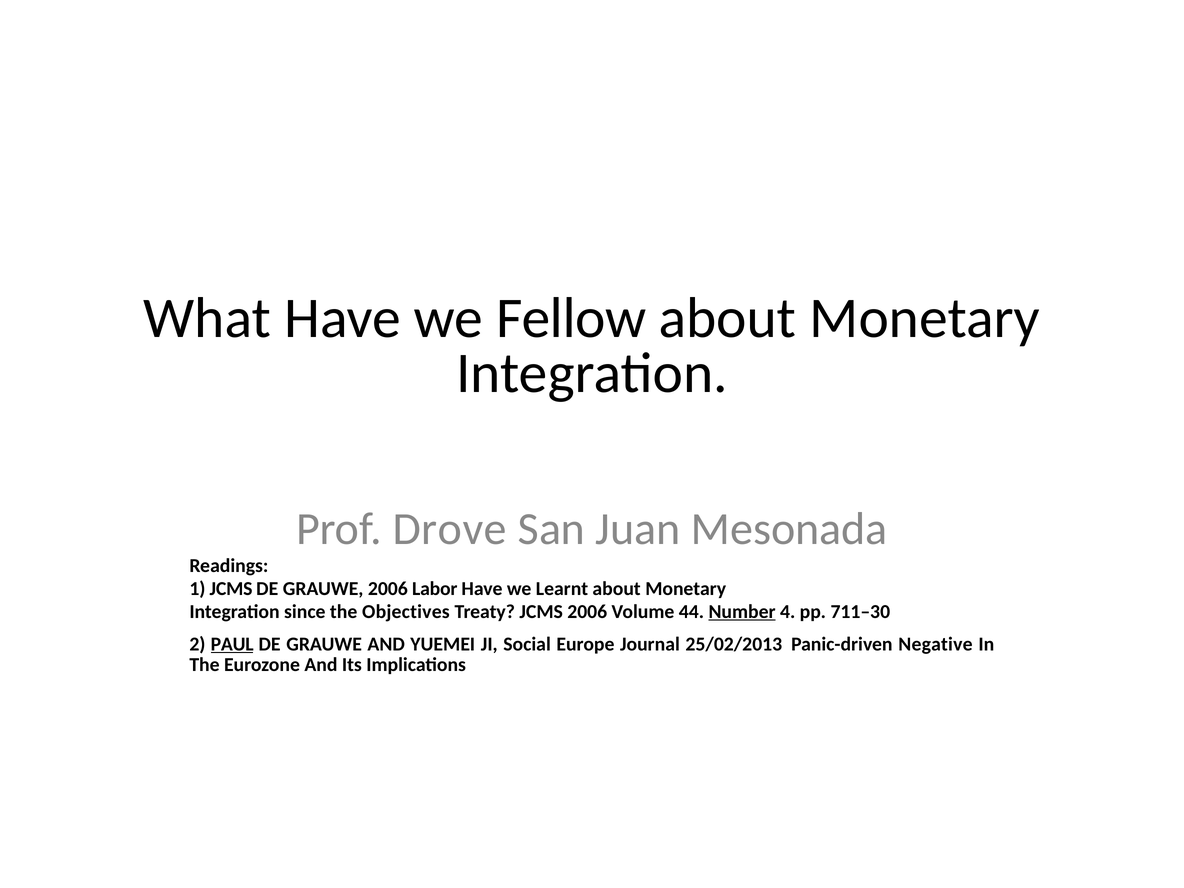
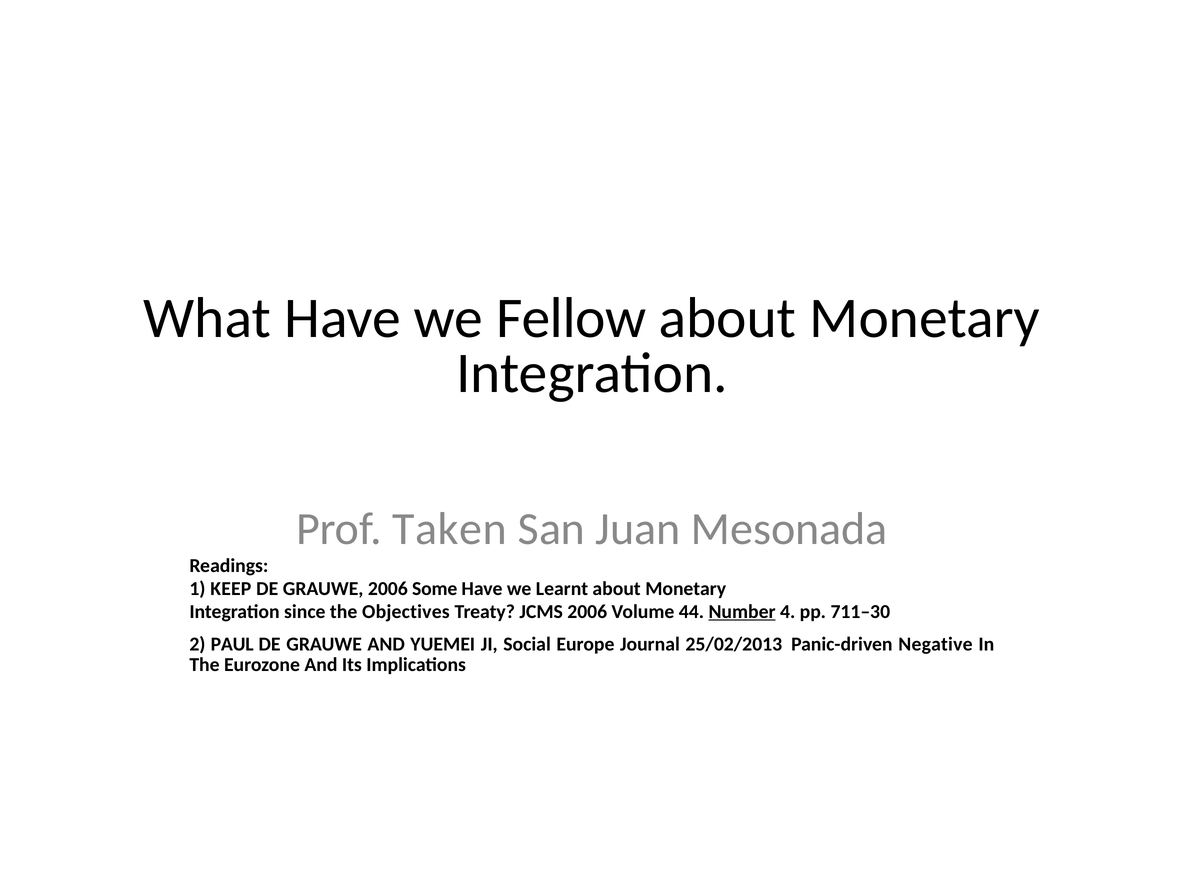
Drove: Drove -> Taken
1 JCMS: JCMS -> KEEP
Labor: Labor -> Some
PAUL underline: present -> none
